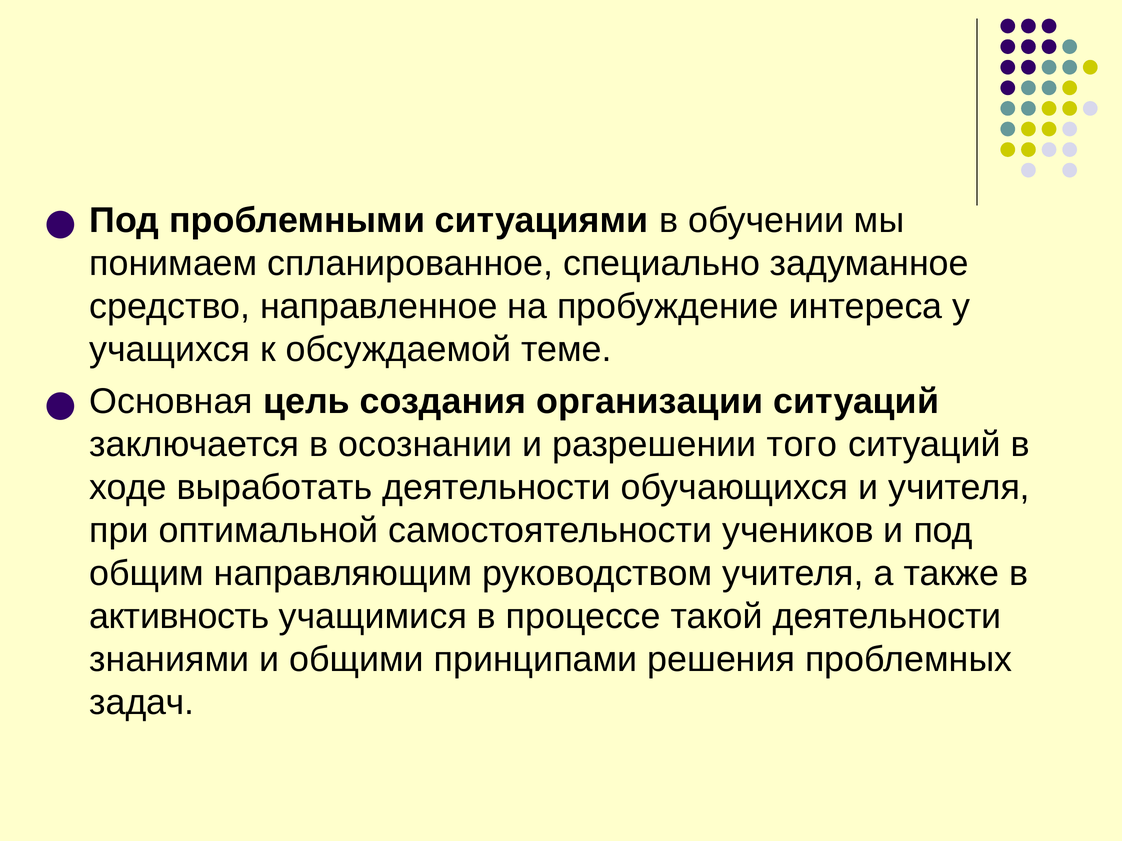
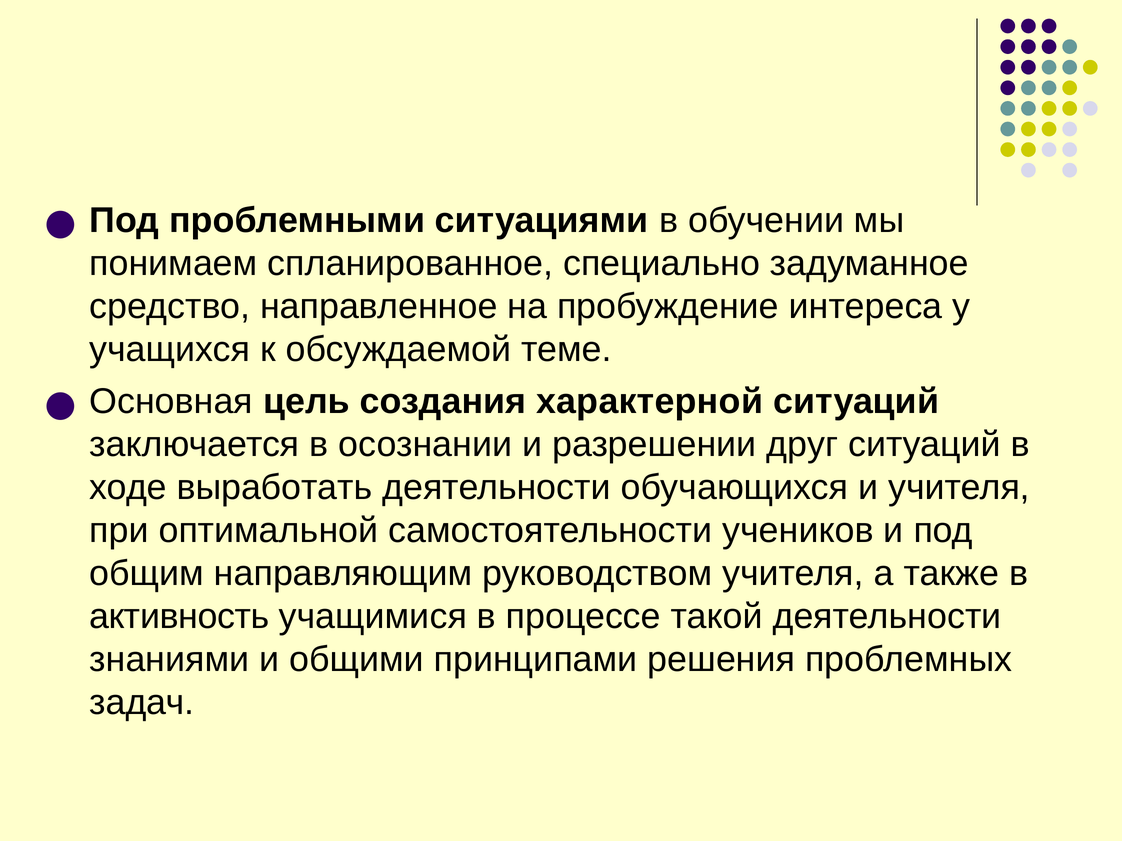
организации: организации -> характерной
того: того -> друг
